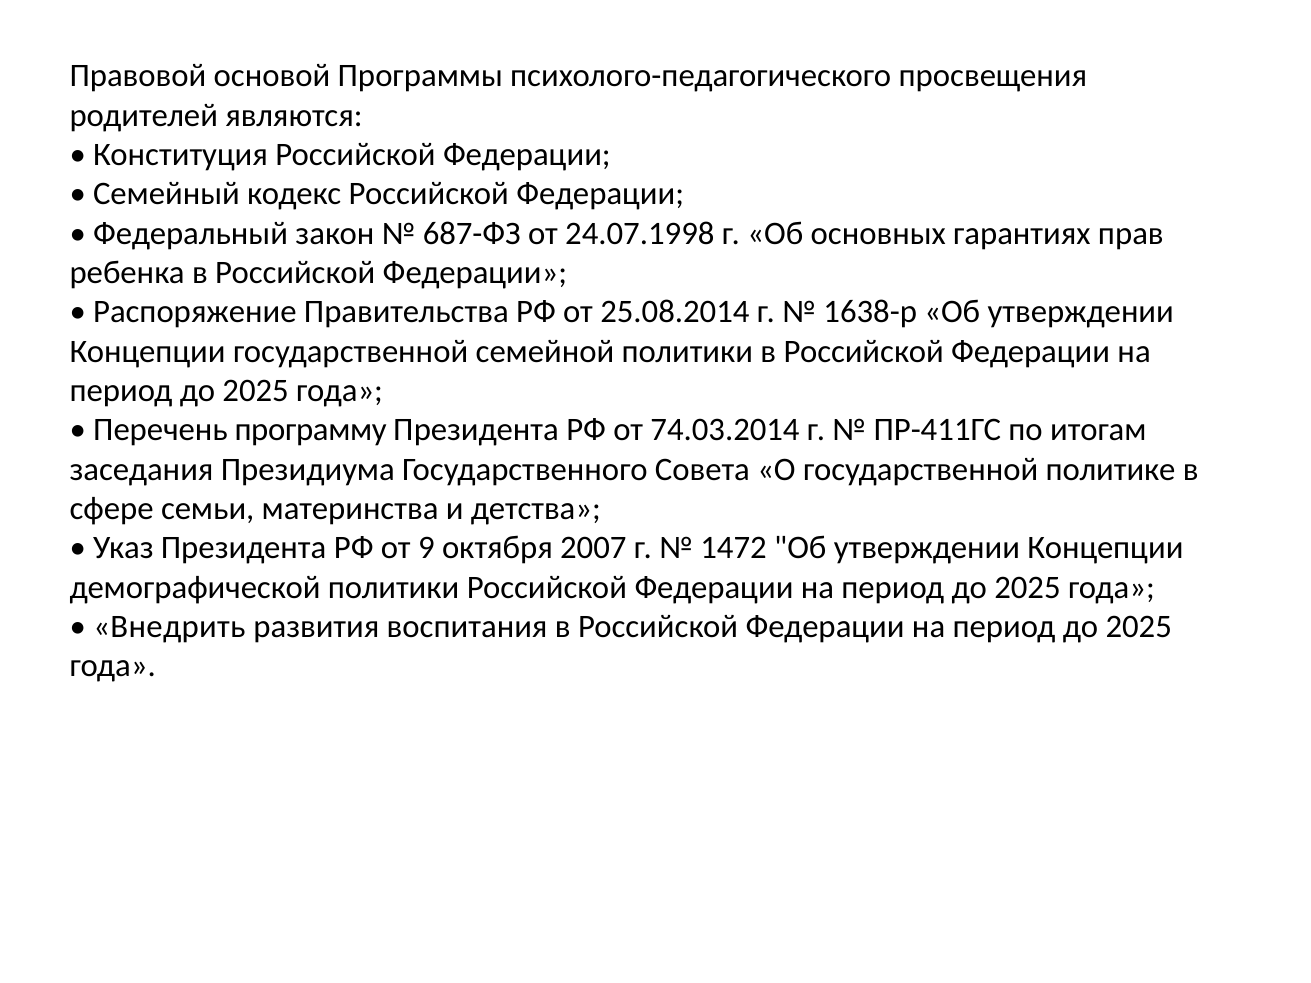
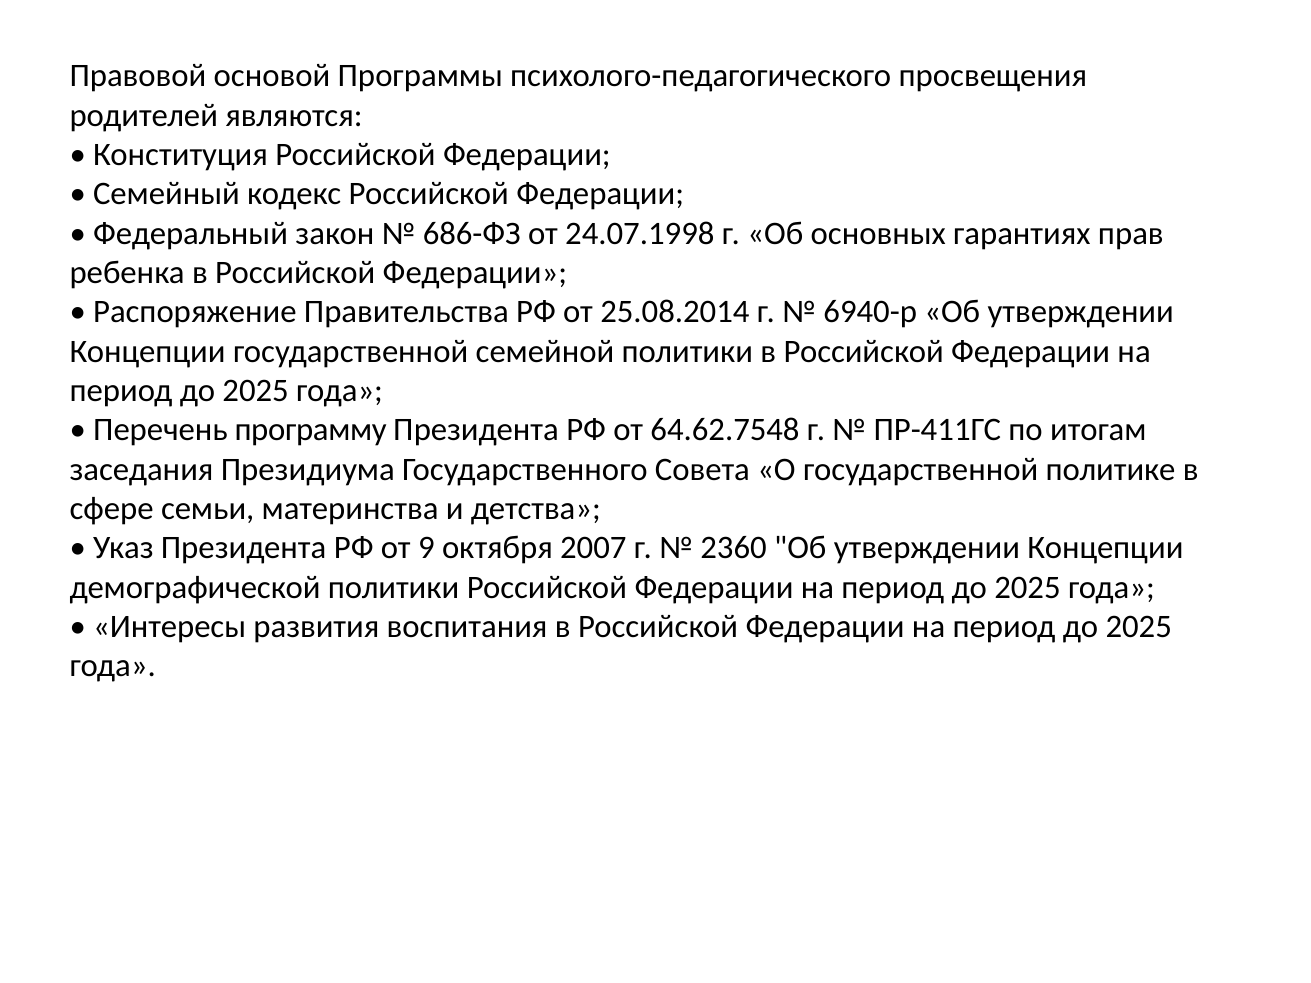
687-ФЗ: 687-ФЗ -> 686-ФЗ
1638-р: 1638-р -> 6940-р
74.03.2014: 74.03.2014 -> 64.62.7548
1472: 1472 -> 2360
Внедрить: Внедрить -> Интересы
